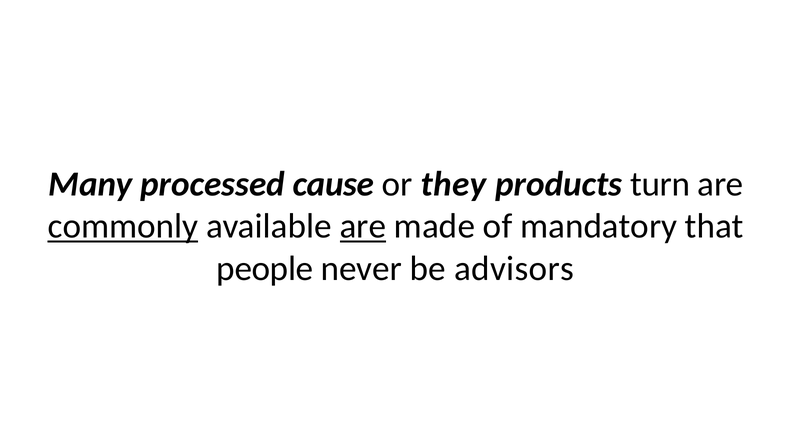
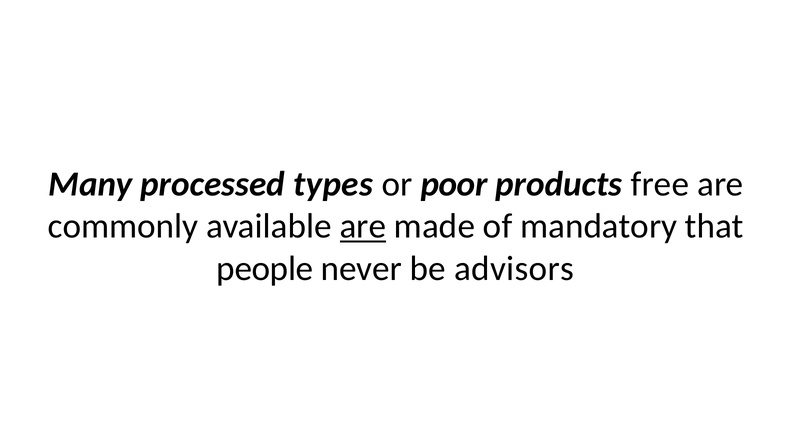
cause: cause -> types
they: they -> poor
turn: turn -> free
commonly underline: present -> none
